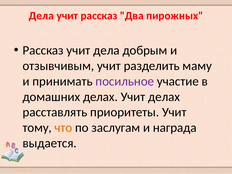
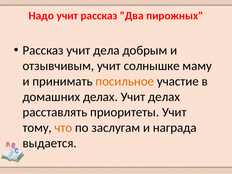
Дела at (41, 16): Дела -> Надо
разделить: разделить -> солнышке
посильное colour: purple -> orange
